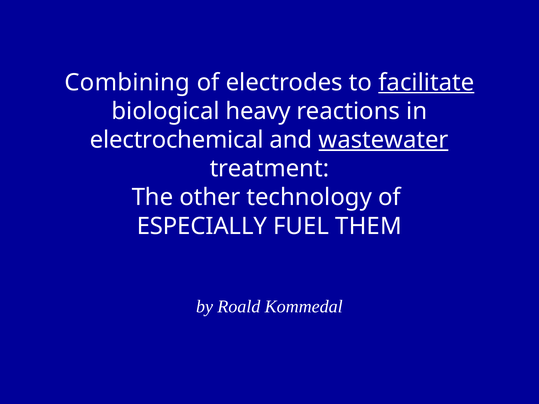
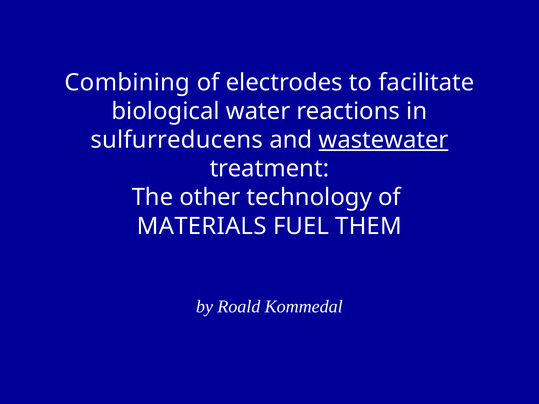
facilitate underline: present -> none
heavy: heavy -> water
electrochemical: electrochemical -> sulfurreducens
ESPECIALLY: ESPECIALLY -> MATERIALS
